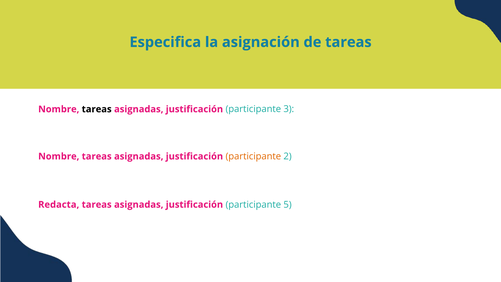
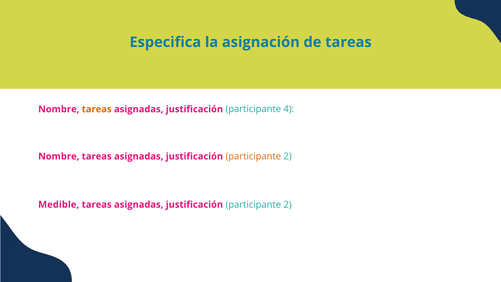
tareas at (97, 109) colour: black -> orange
3: 3 -> 4
Redacta: Redacta -> Medible
5 at (288, 204): 5 -> 2
